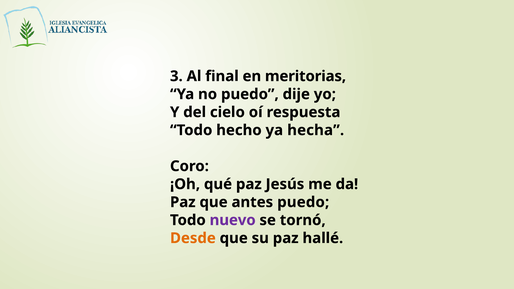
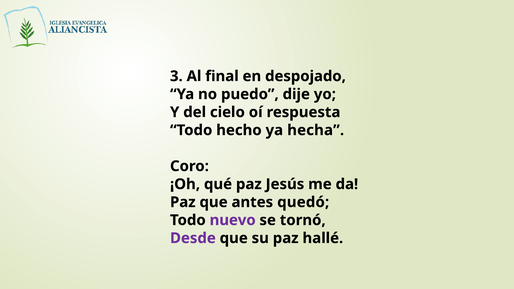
meritorias: meritorias -> despojado
antes puedo: puedo -> quedó
Desde colour: orange -> purple
